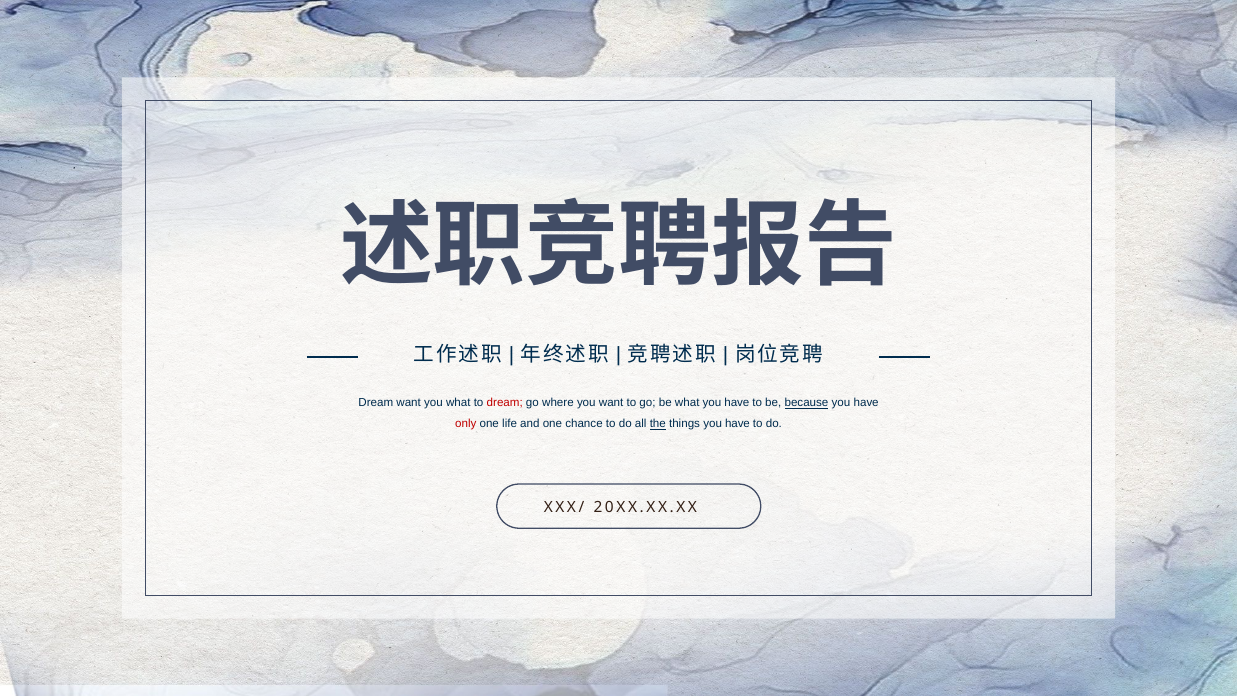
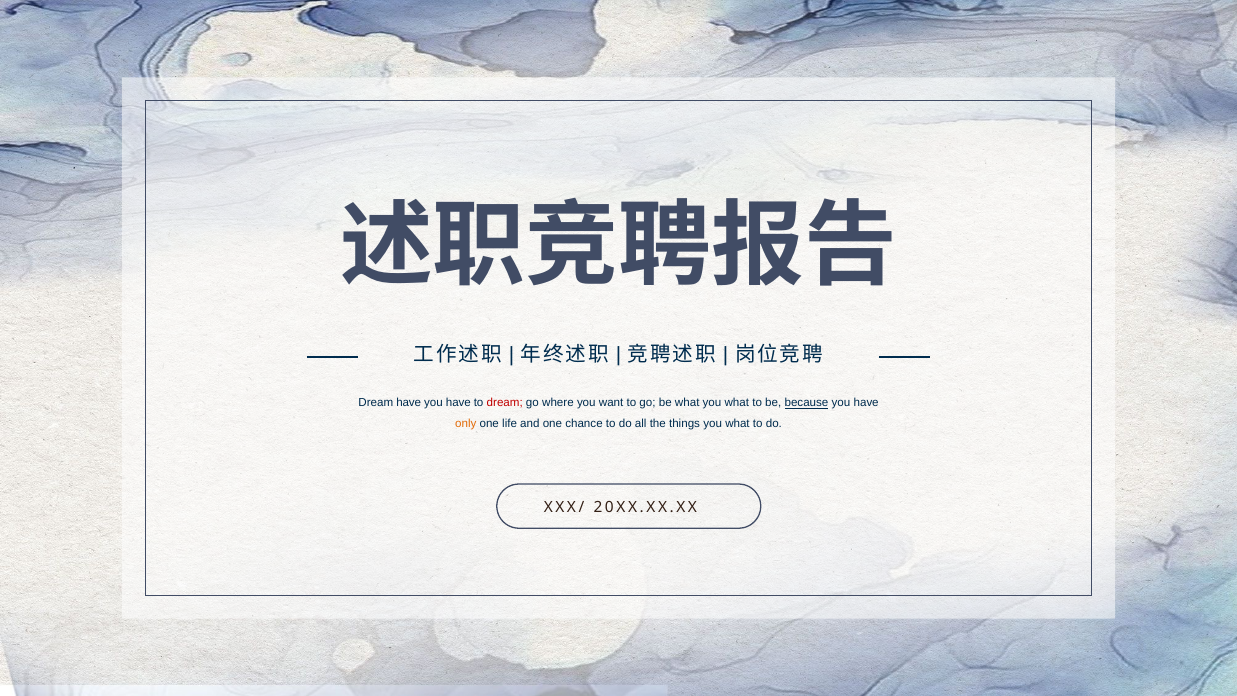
Dream want: want -> have
what at (458, 403): what -> have
what you have: have -> what
only colour: red -> orange
the underline: present -> none
things you have: have -> what
